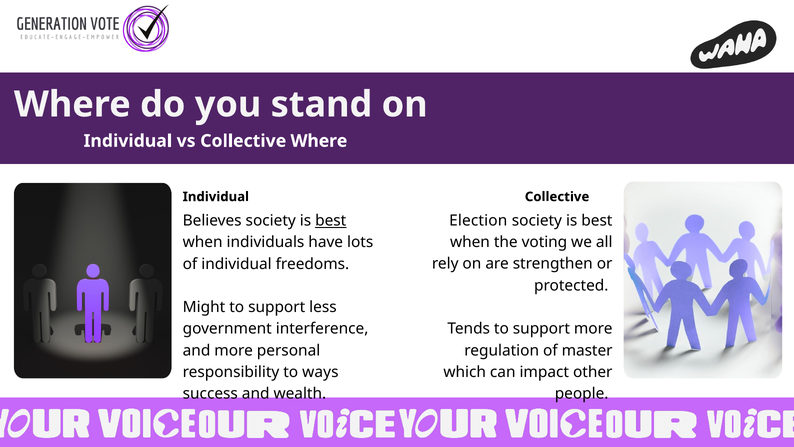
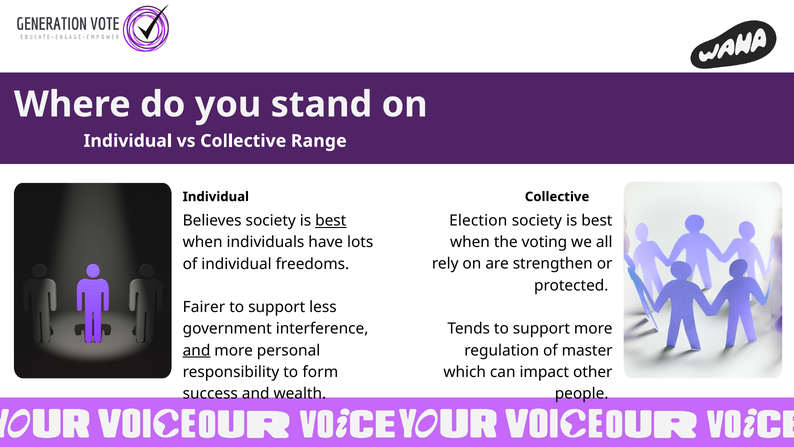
Collective Where: Where -> Range
Might: Might -> Fairer
and at (197, 350) underline: none -> present
ways: ways -> form
